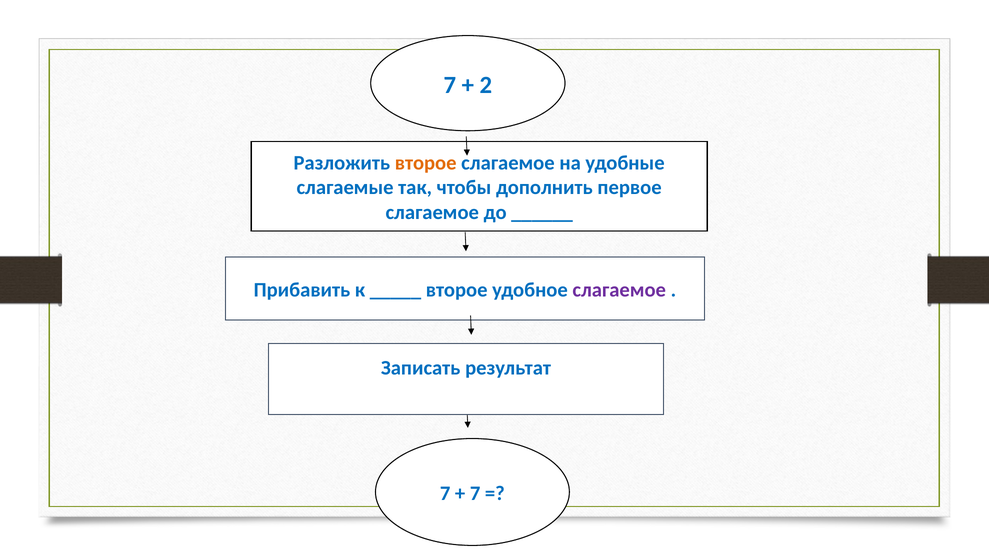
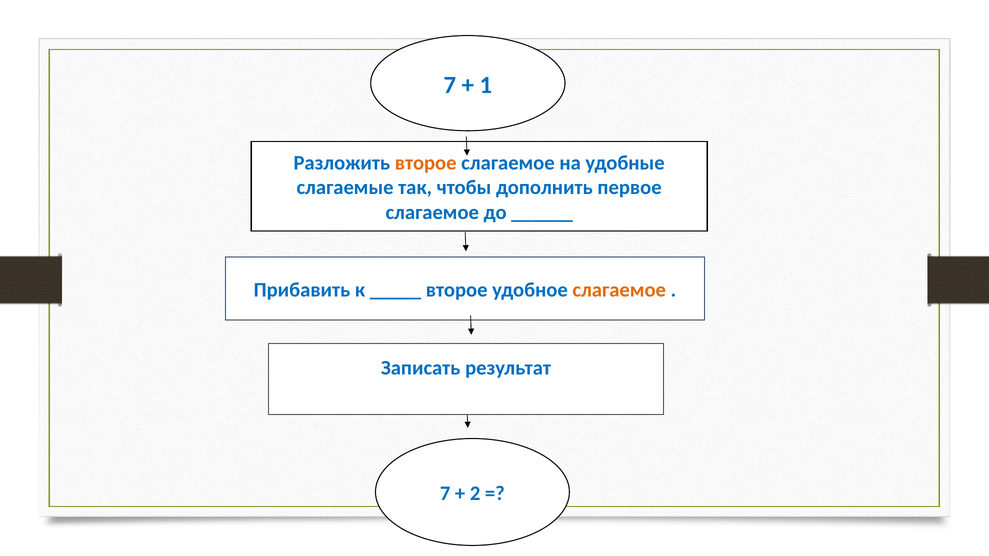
2: 2 -> 1
слагаемое at (619, 290) colour: purple -> orange
7 at (475, 494): 7 -> 2
